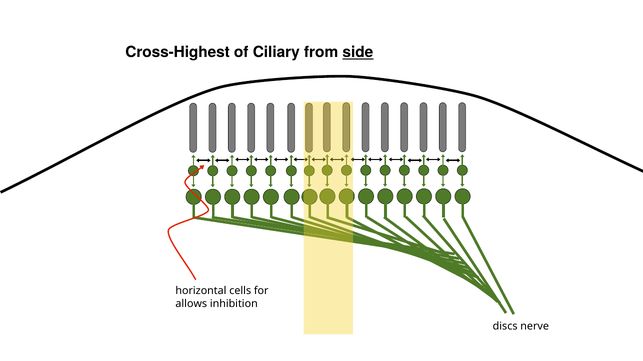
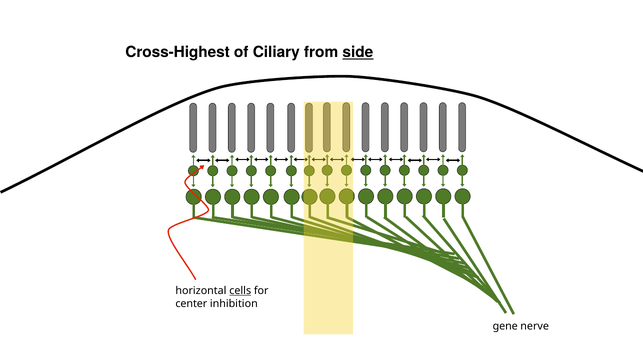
cells underline: none -> present
allows: allows -> center
discs: discs -> gene
